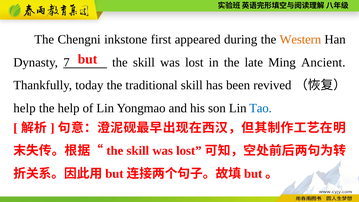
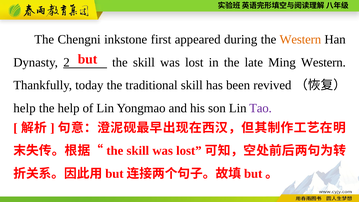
7: 7 -> 2
Ming Ancient: Ancient -> Western
Tao colour: blue -> purple
